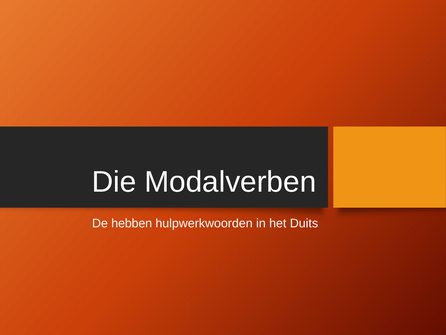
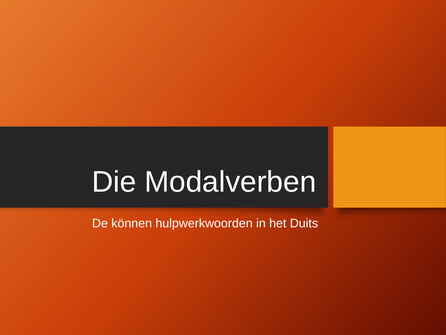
hebben: hebben -> können
